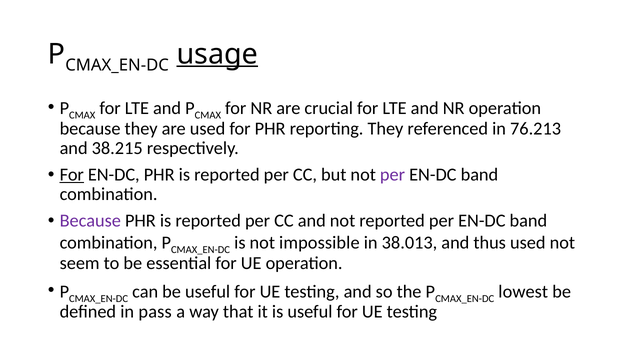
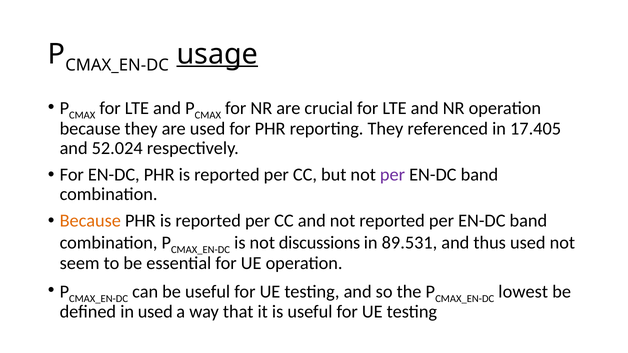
76.213: 76.213 -> 17.405
38.215: 38.215 -> 52.024
For at (72, 175) underline: present -> none
Because at (90, 221) colour: purple -> orange
impossible: impossible -> discussions
38.013: 38.013 -> 89.531
in pass: pass -> used
